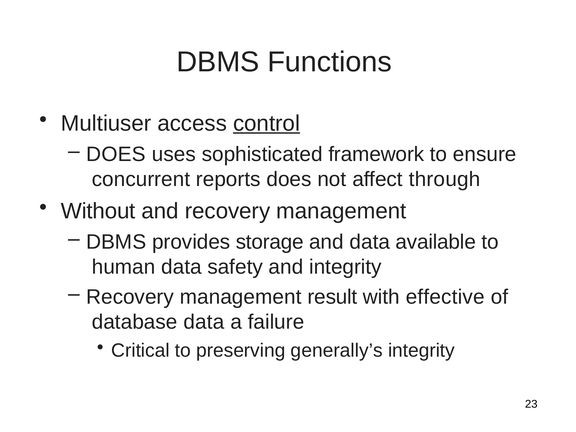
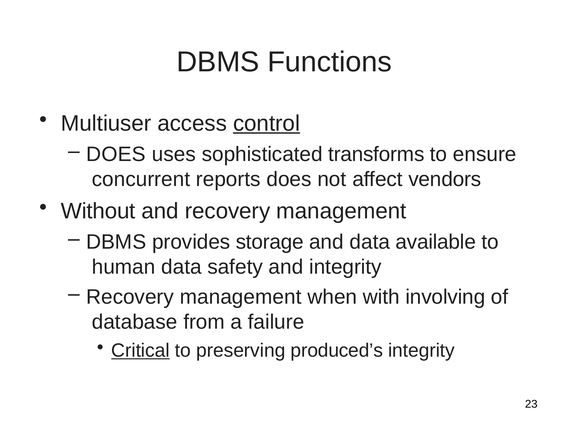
framework: framework -> transforms
through: through -> vendors
result: result -> when
effective: effective -> involving
database data: data -> from
Critical underline: none -> present
generally’s: generally’s -> produced’s
